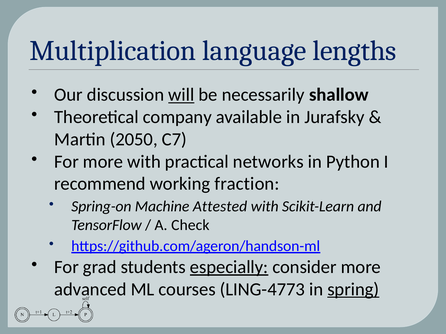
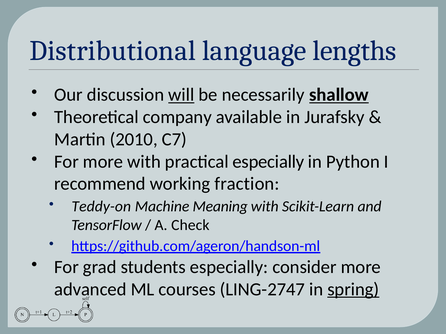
Multiplication: Multiplication -> Distributional
shallow underline: none -> present
2050: 2050 -> 2010
practical networks: networks -> especially
Spring-on: Spring-on -> Teddy-on
Attested: Attested -> Meaning
especially at (229, 267) underline: present -> none
LING-4773: LING-4773 -> LING-2747
